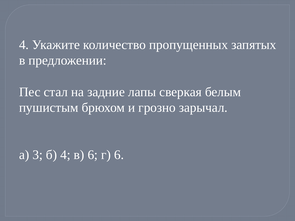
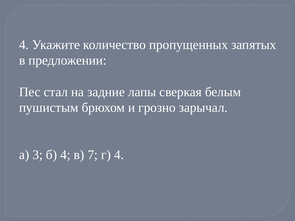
в 6: 6 -> 7
г 6: 6 -> 4
